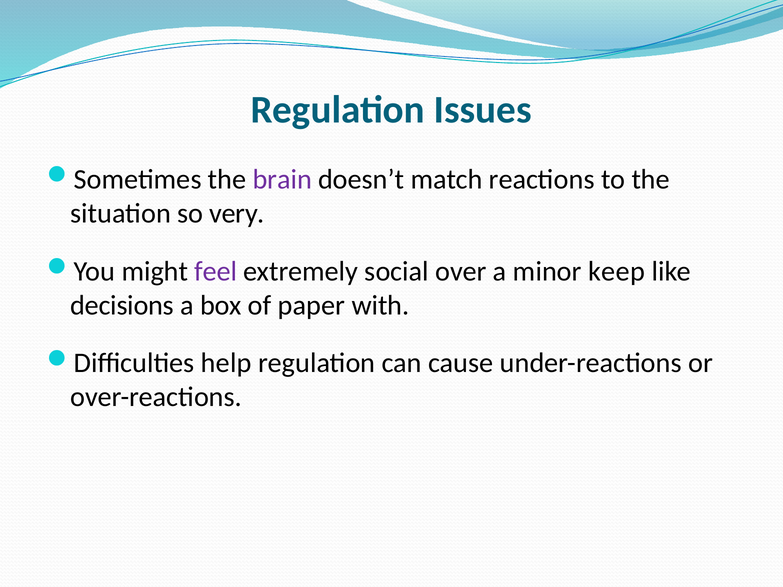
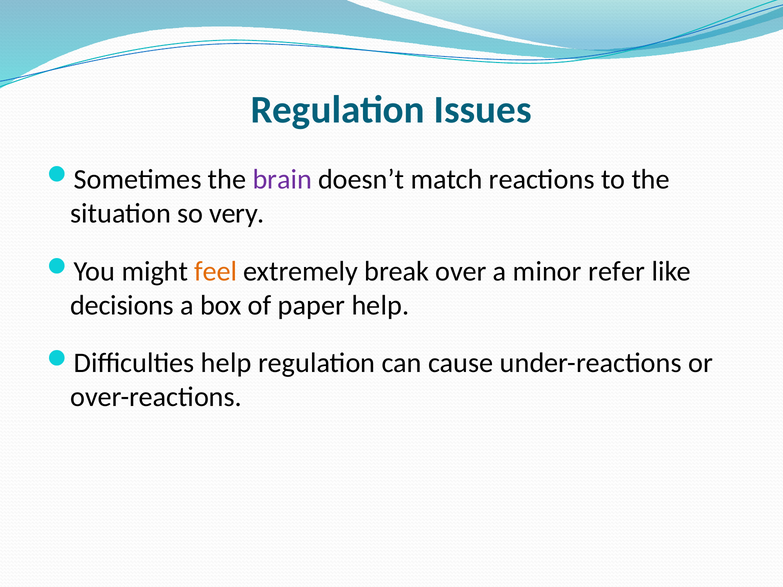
feel colour: purple -> orange
social: social -> break
keep: keep -> refer
paper with: with -> help
